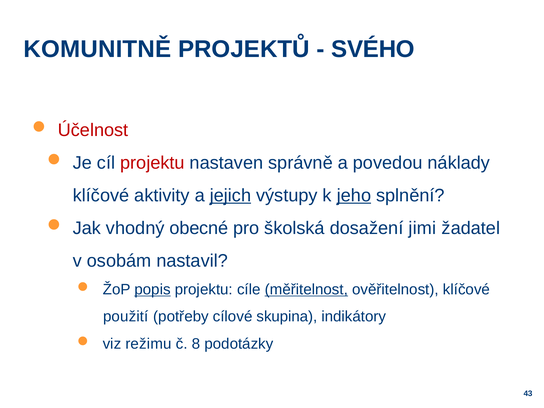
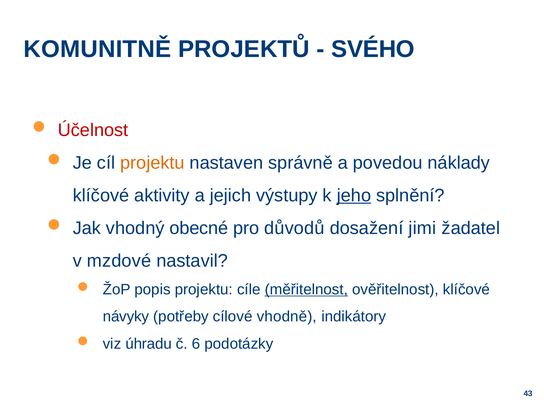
projektu at (152, 163) colour: red -> orange
jejich underline: present -> none
školská: školská -> důvodů
osobám: osobám -> mzdové
popis underline: present -> none
použití: použití -> návyky
skupina: skupina -> vhodně
režimu: režimu -> úhradu
8: 8 -> 6
